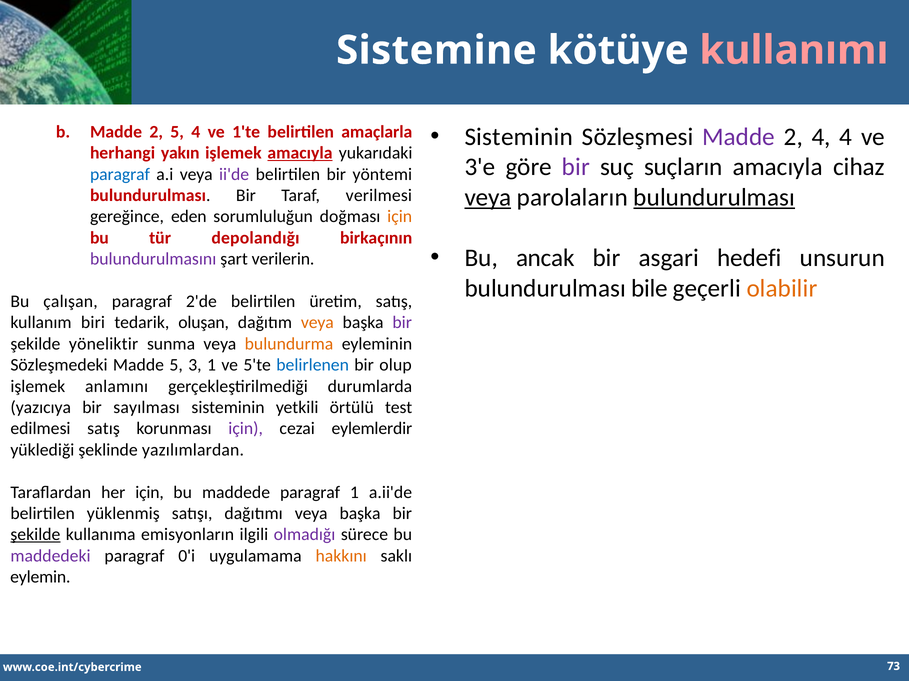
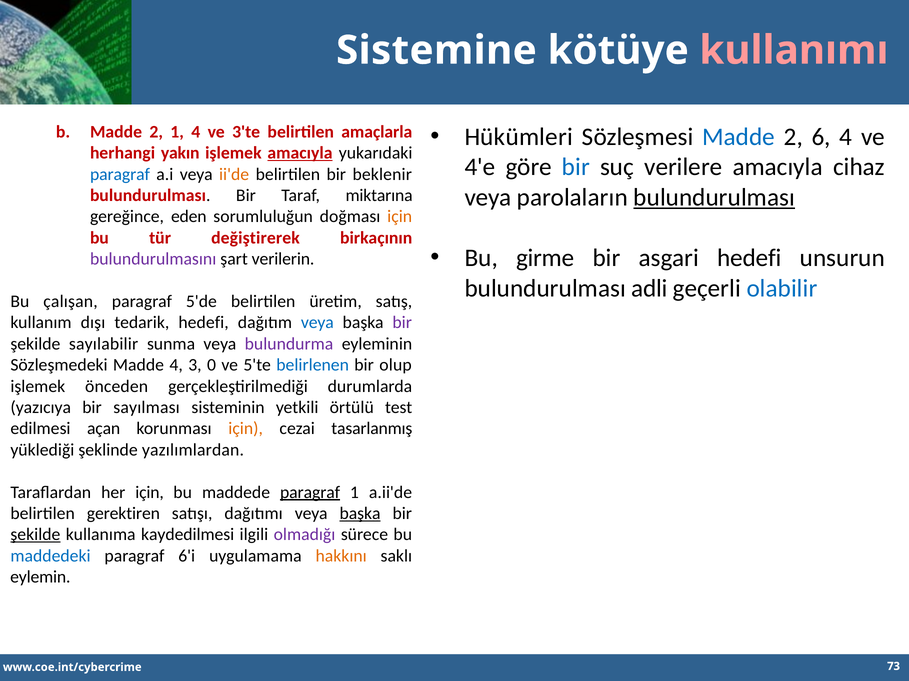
Sisteminin at (519, 137): Sisteminin -> Hükümleri
Madde at (739, 137) colour: purple -> blue
2 4: 4 -> 6
2 5: 5 -> 1
1'te: 1'te -> 3'te
3'e: 3'e -> 4'e
bir at (576, 167) colour: purple -> blue
suçların: suçların -> verilere
ii'de colour: purple -> orange
yöntemi: yöntemi -> beklenir
veya at (488, 198) underline: present -> none
verilmesi: verilmesi -> miktarına
depolandığı: depolandığı -> değiştirerek
ancak: ancak -> girme
bile: bile -> adli
olabilir colour: orange -> blue
2'de: 2'de -> 5'de
biri: biri -> dışı
tedarik oluşan: oluşan -> hedefi
veya at (317, 323) colour: orange -> blue
yöneliktir: yöneliktir -> sayılabilir
bulundurma colour: orange -> purple
Madde 5: 5 -> 4
3 1: 1 -> 0
anlamını: anlamını -> önceden
edilmesi satış: satış -> açan
için at (246, 429) colour: purple -> orange
eylemlerdir: eylemlerdir -> tasarlanmış
paragraf at (310, 493) underline: none -> present
yüklenmiş: yüklenmiş -> gerektiren
başka at (360, 514) underline: none -> present
emisyonların: emisyonların -> kaydedilmesi
maddedeki colour: purple -> blue
0'i: 0'i -> 6'i
